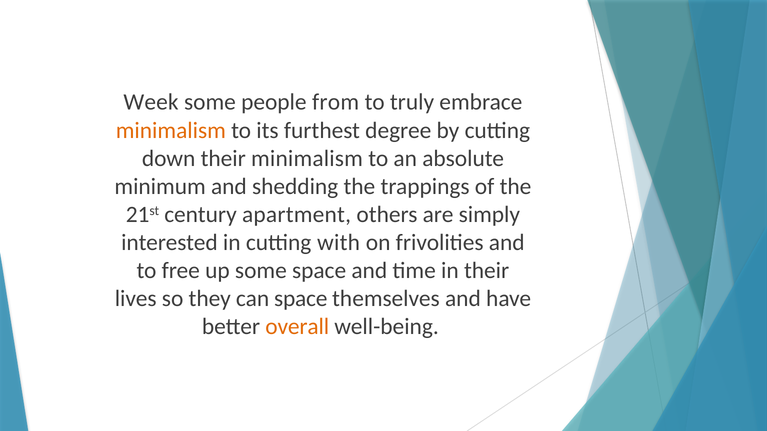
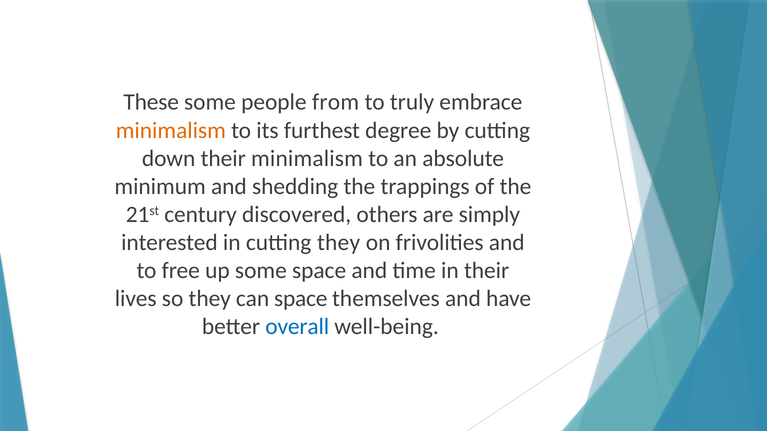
Week: Week -> These
apartment: apartment -> discovered
cutting with: with -> they
overall colour: orange -> blue
